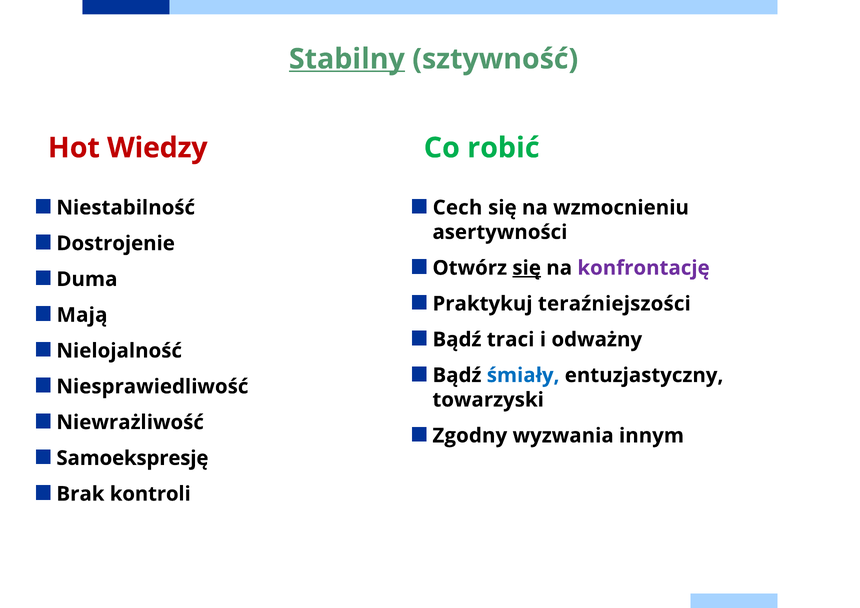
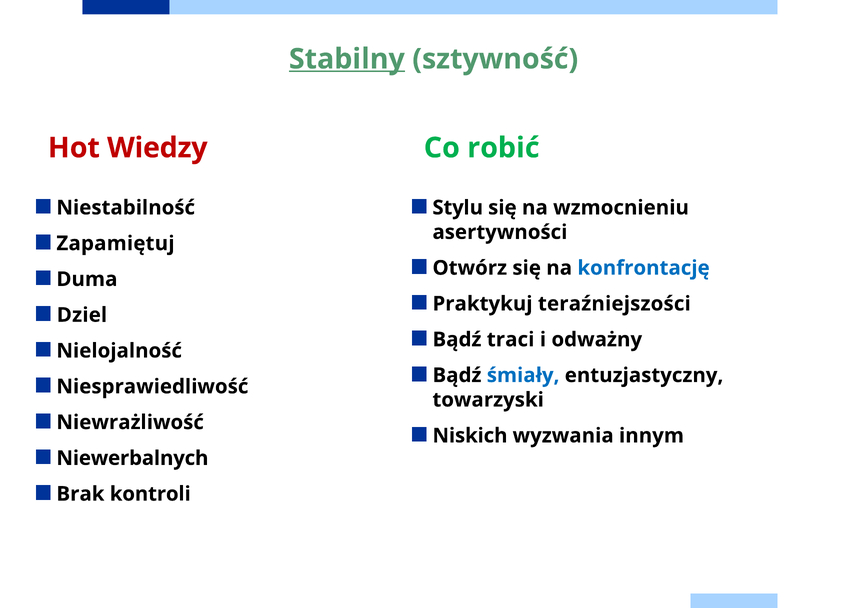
Cech: Cech -> Stylu
Dostrojenie: Dostrojenie -> Zapamiętuj
się at (527, 268) underline: present -> none
konfrontację colour: purple -> blue
Mają: Mają -> Dziel
Zgodny: Zgodny -> Niskich
Samoekspresję: Samoekspresję -> Niewerbalnych
